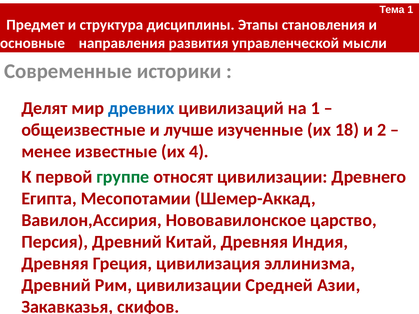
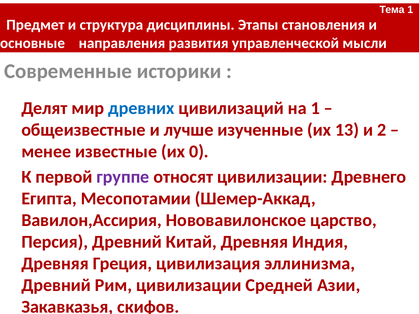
18: 18 -> 13
4: 4 -> 0
группе colour: green -> purple
